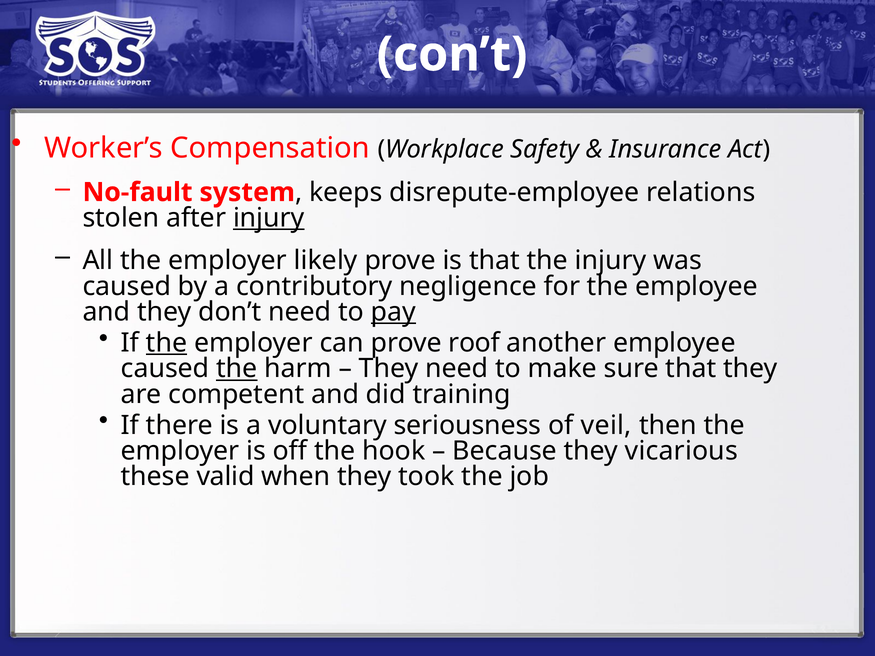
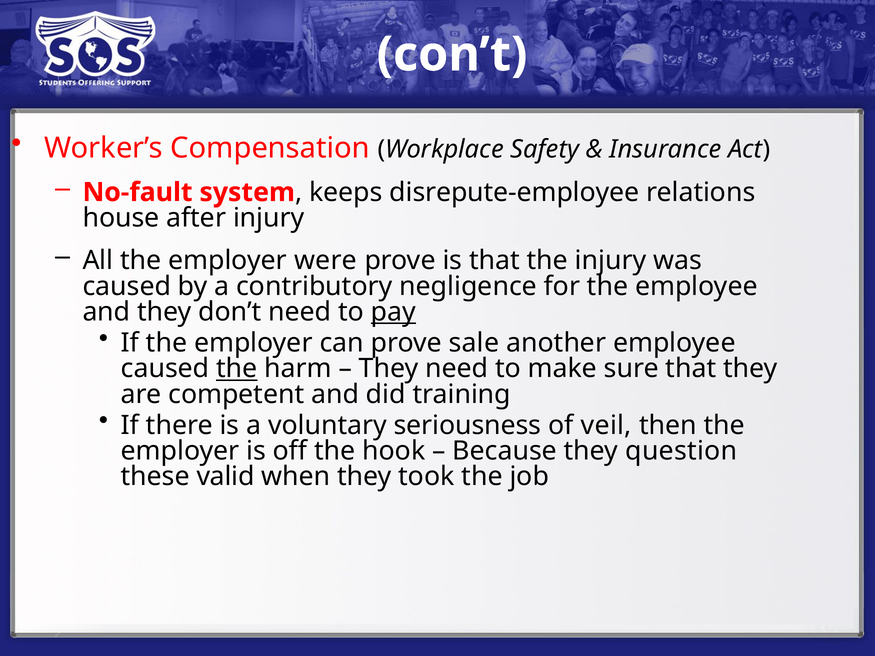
stolen: stolen -> house
injury at (269, 218) underline: present -> none
likely: likely -> were
the at (167, 343) underline: present -> none
roof: roof -> sale
vicarious: vicarious -> question
